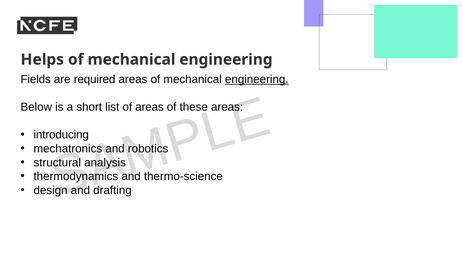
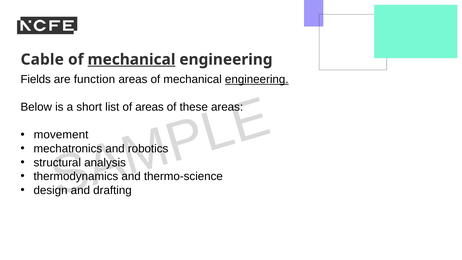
Helps: Helps -> Cable
mechanical at (131, 59) underline: none -> present
required: required -> function
introducing: introducing -> movement
